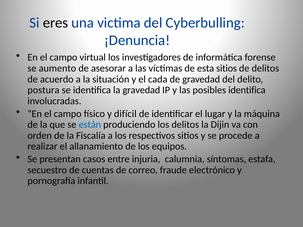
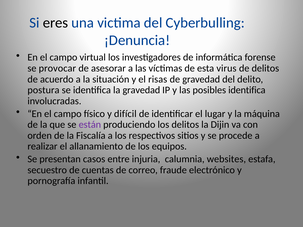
aumento: aumento -> provocar
esta sitios: sitios -> virus
cada: cada -> risas
están colour: blue -> purple
síntomas: síntomas -> websites
